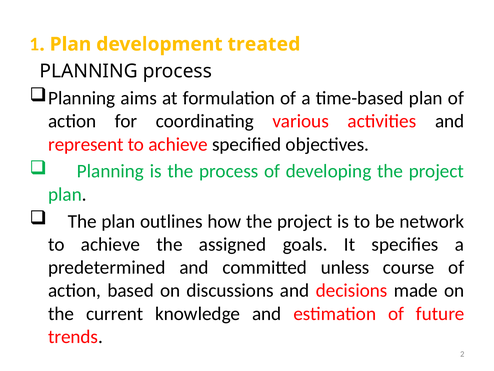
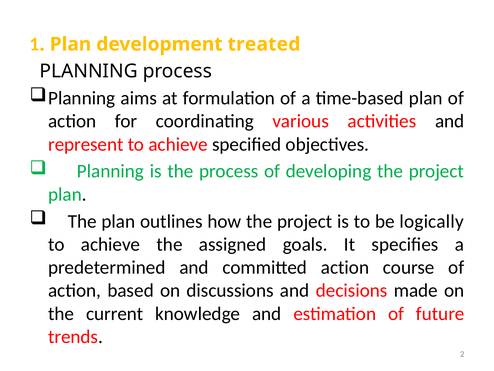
network: network -> logically
committed unless: unless -> action
